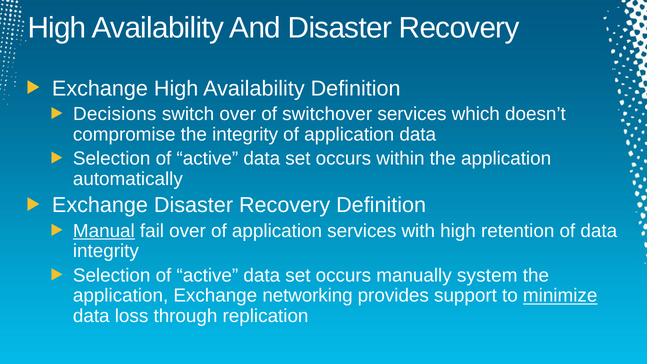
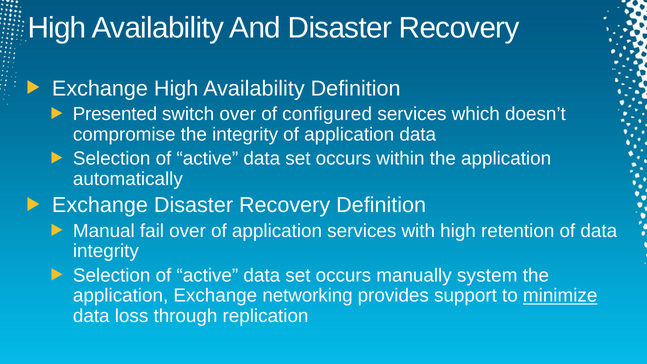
Decisions: Decisions -> Presented
switchover: switchover -> configured
Manual underline: present -> none
